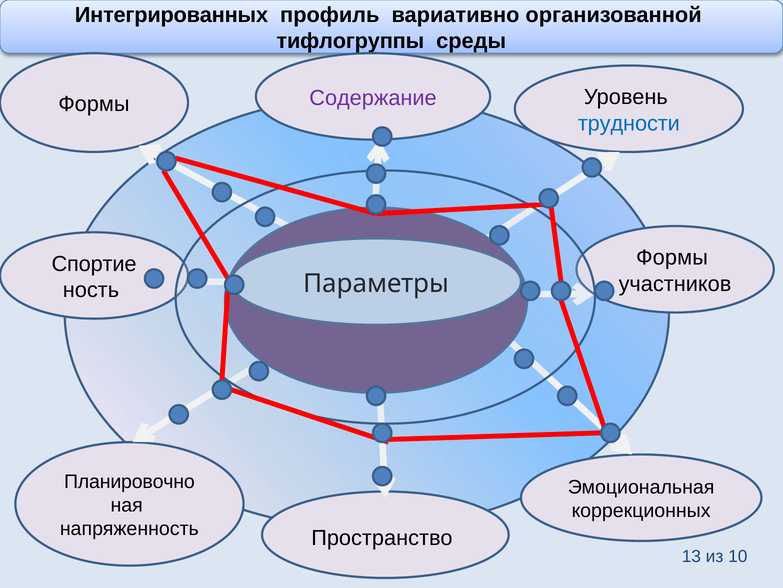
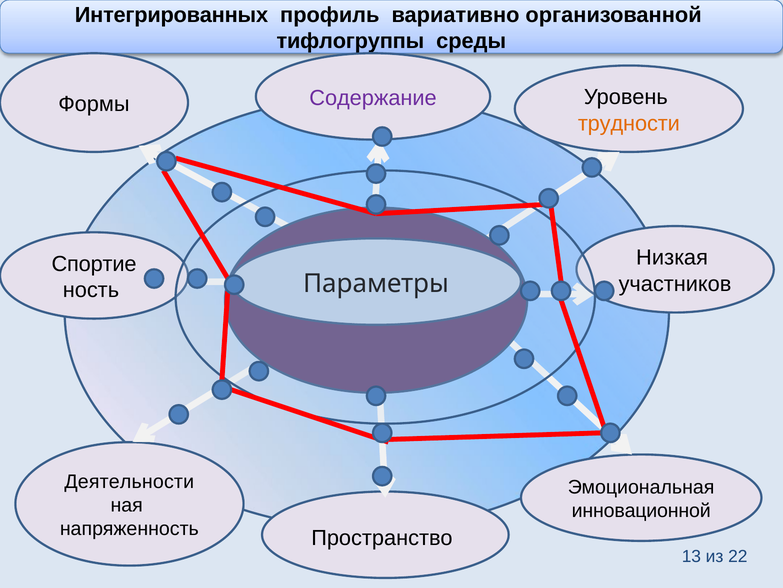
трудности colour: blue -> orange
Формы at (672, 257): Формы -> Низкая
Планировочно: Планировочно -> Деятельности
коррекционных: коррекционных -> инновационной
10: 10 -> 22
